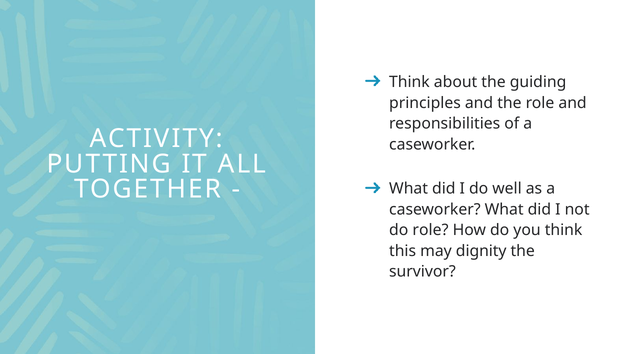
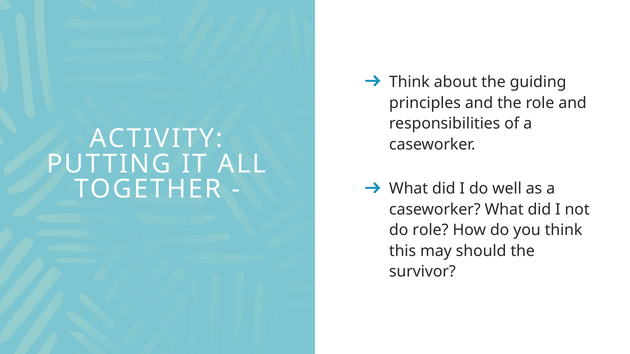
dignity: dignity -> should
